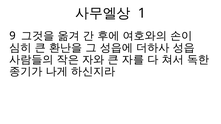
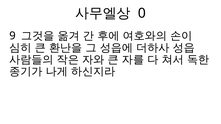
1: 1 -> 0
